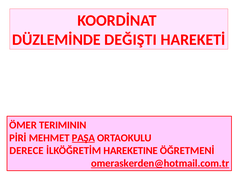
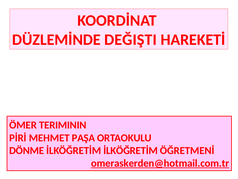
PAŞA underline: present -> none
DERECE: DERECE -> DÖNME
İLKÖĞRETİM HAREKETINE: HAREKETINE -> İLKÖĞRETİM
